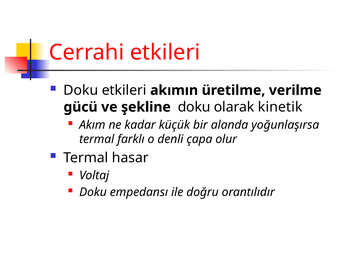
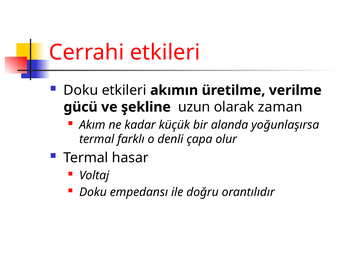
şekline doku: doku -> uzun
kinetik: kinetik -> zaman
